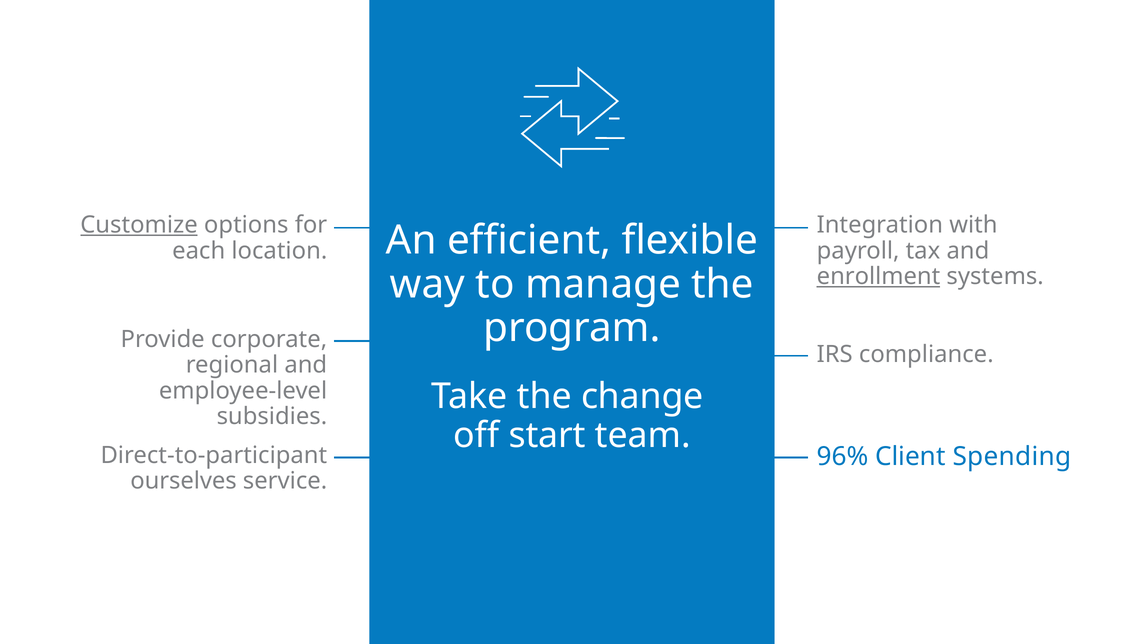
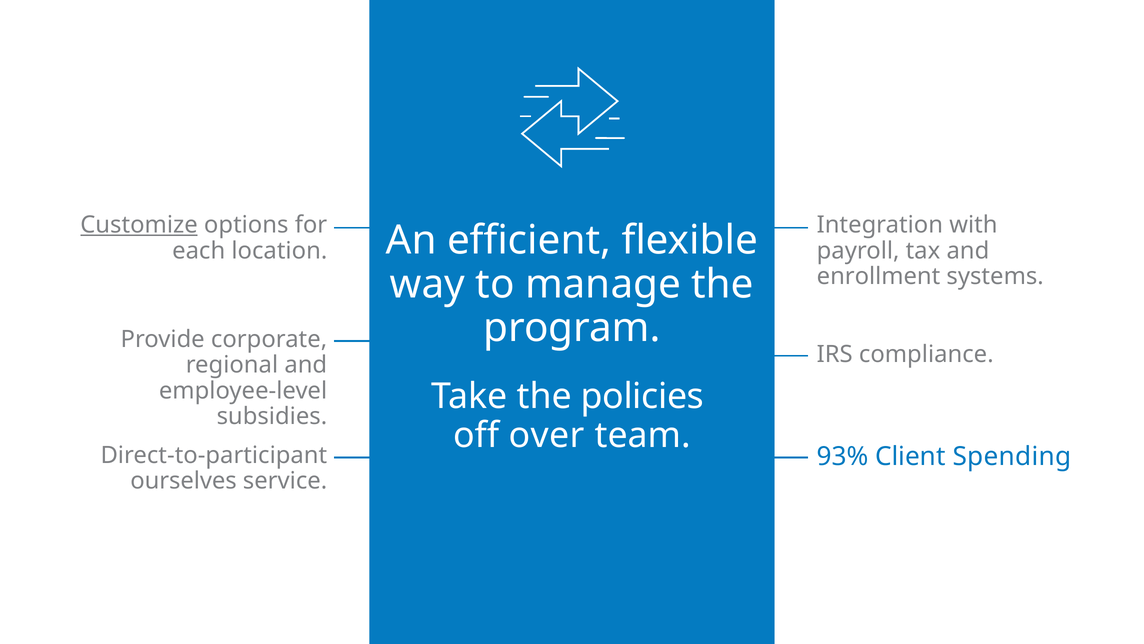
enrollment underline: present -> none
change: change -> policies
start: start -> over
96%: 96% -> 93%
